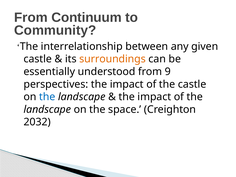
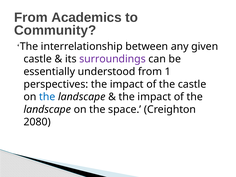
Continuum: Continuum -> Academics
surroundings colour: orange -> purple
9: 9 -> 1
2032: 2032 -> 2080
